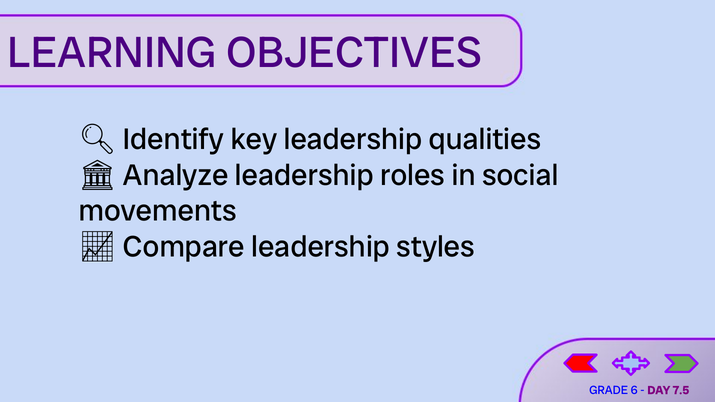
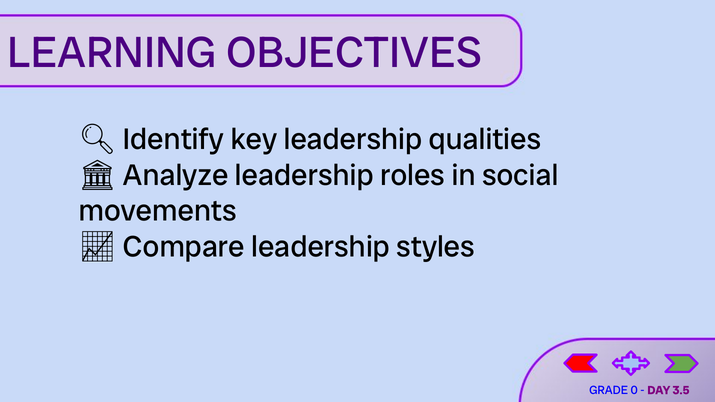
6: 6 -> 0
7.5: 7.5 -> 3.5
